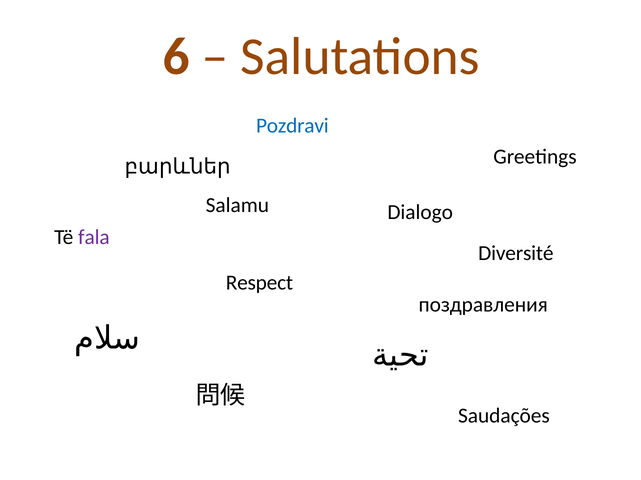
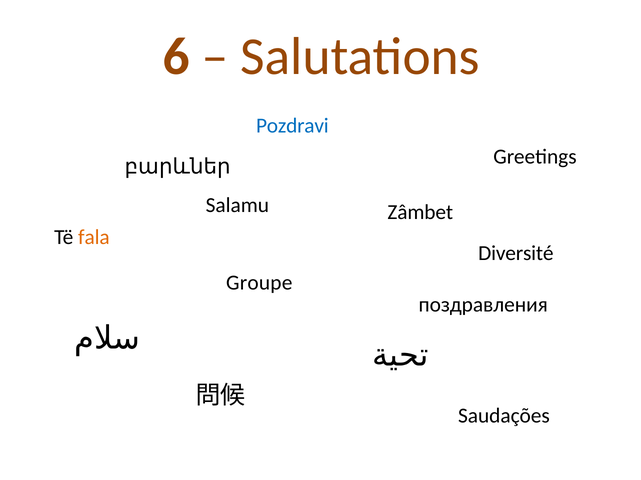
Dialogo: Dialogo -> Zâmbet
fala colour: purple -> orange
Respect: Respect -> Groupe
